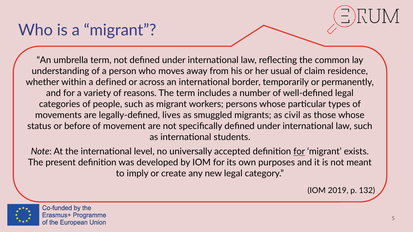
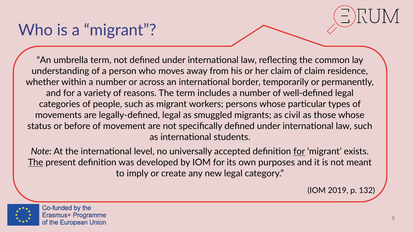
her usual: usual -> claim
within a defined: defined -> number
legally-defined lives: lives -> legal
The at (36, 163) underline: none -> present
